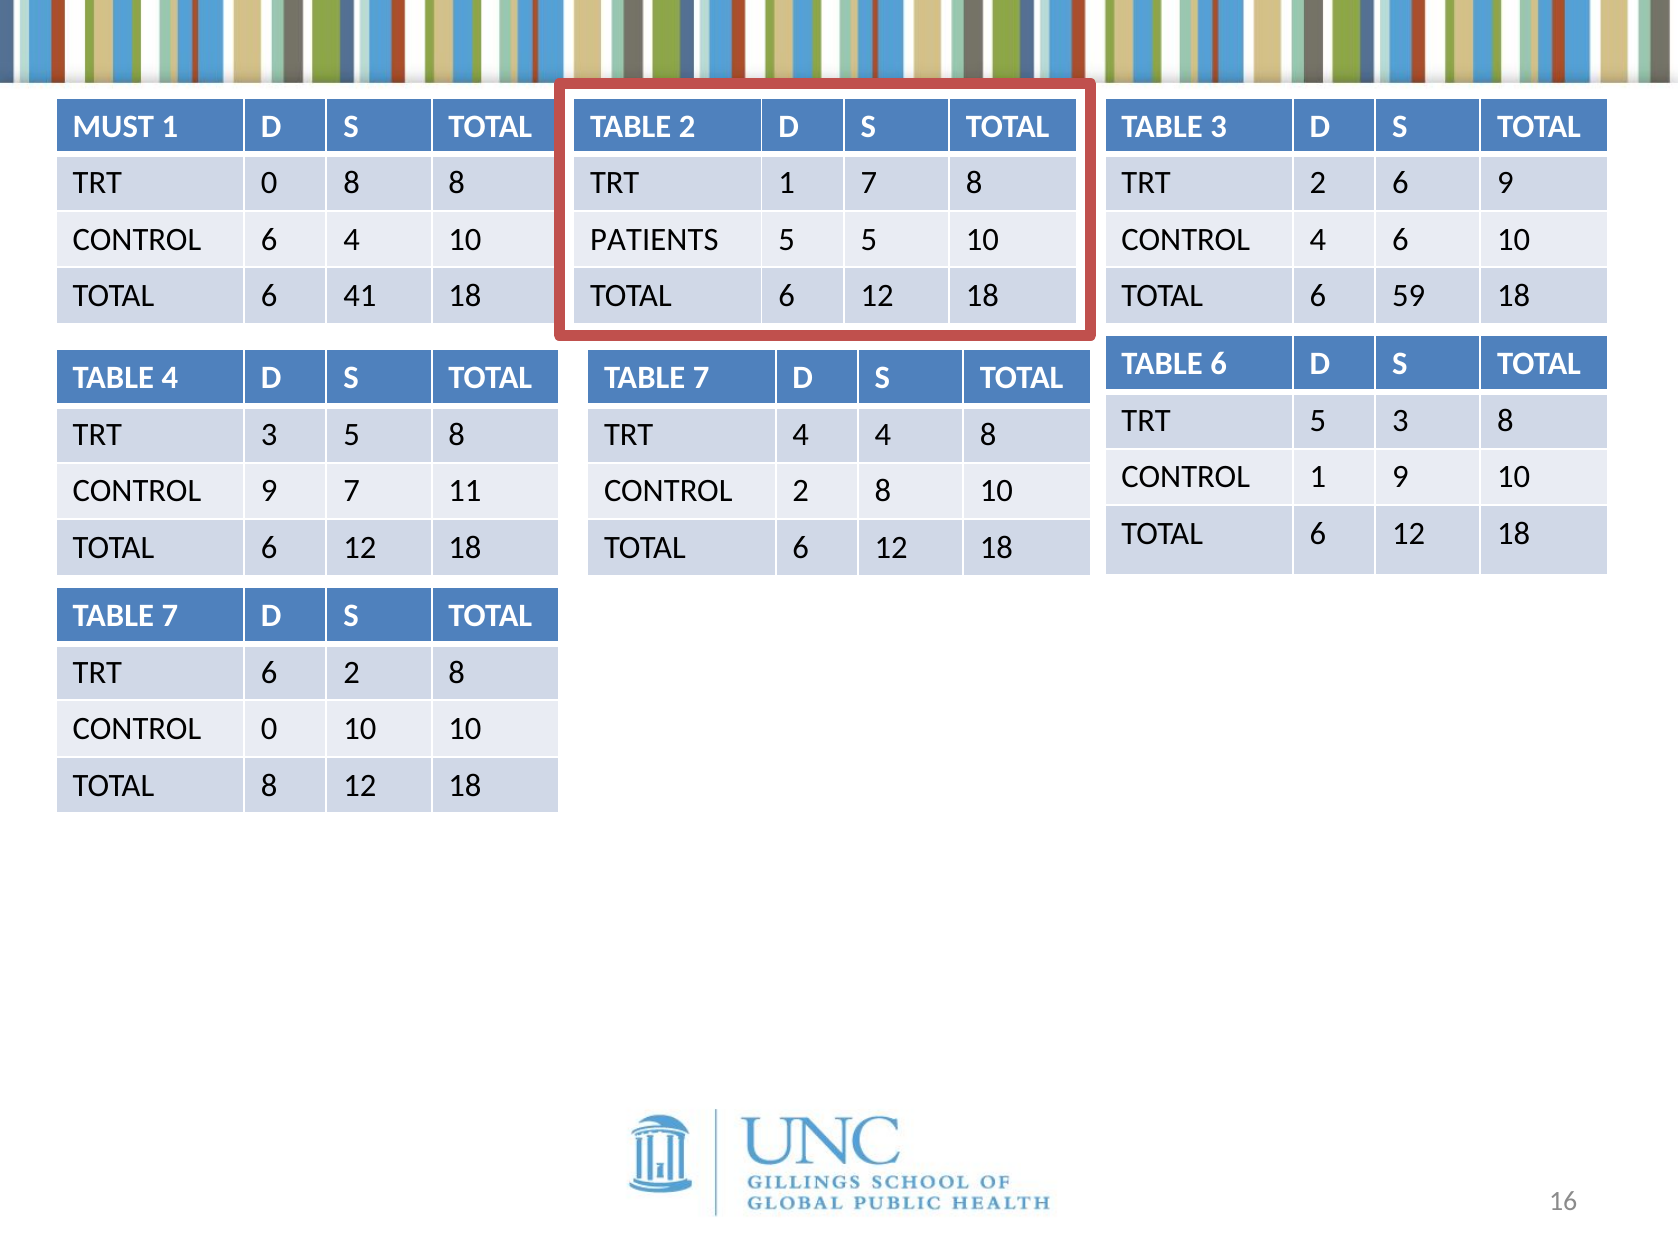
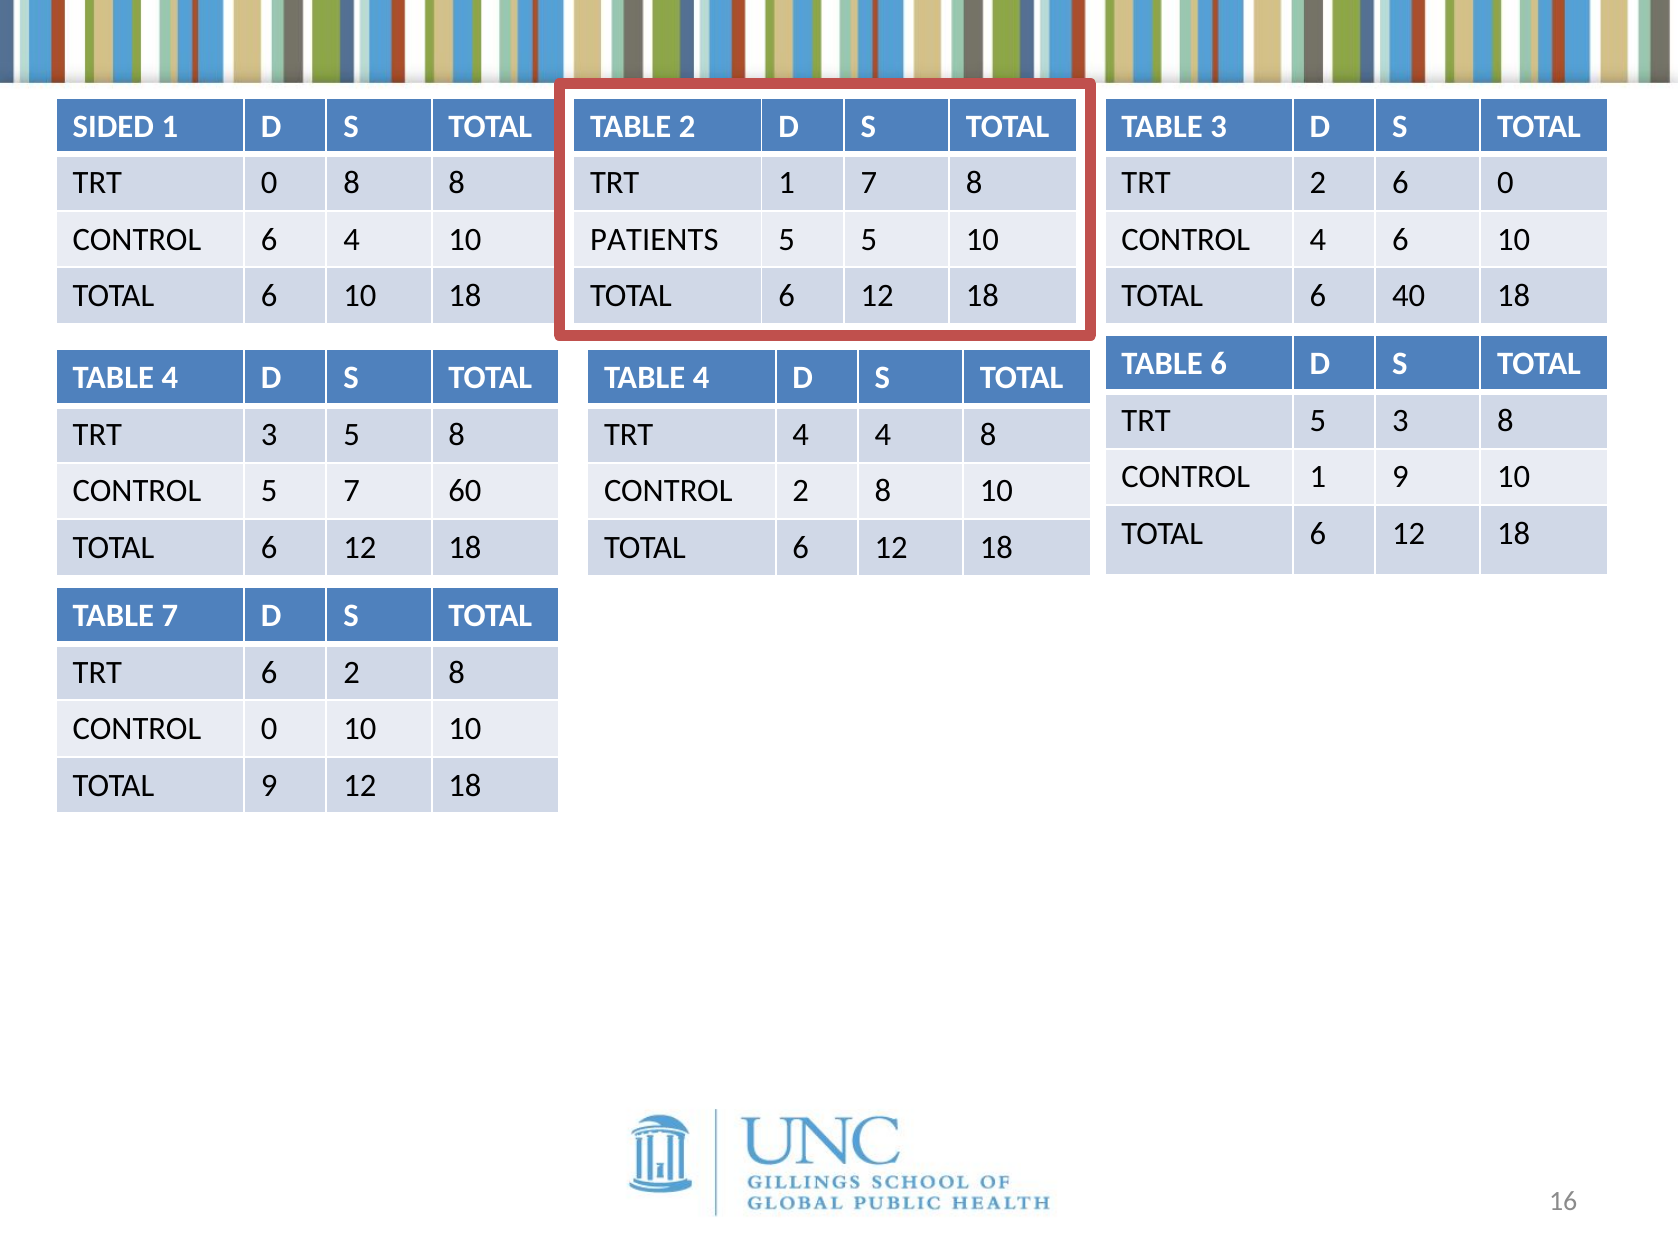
MUST: MUST -> SIDED
6 9: 9 -> 0
TOTAL 6 41: 41 -> 10
59: 59 -> 40
7 at (701, 378): 7 -> 4
CONTROL 9: 9 -> 5
11: 11 -> 60
TOTAL 8: 8 -> 9
